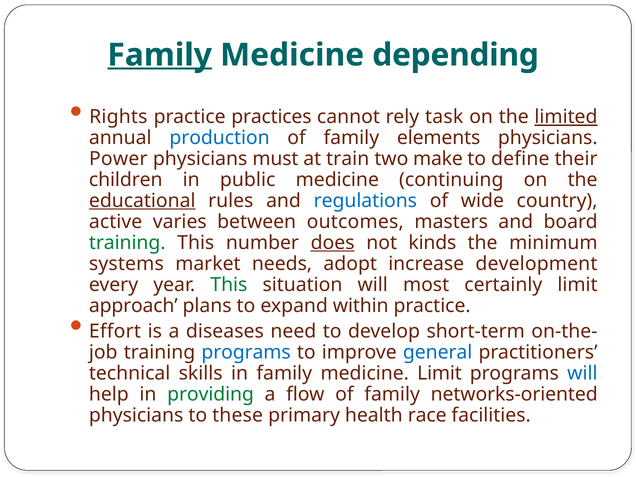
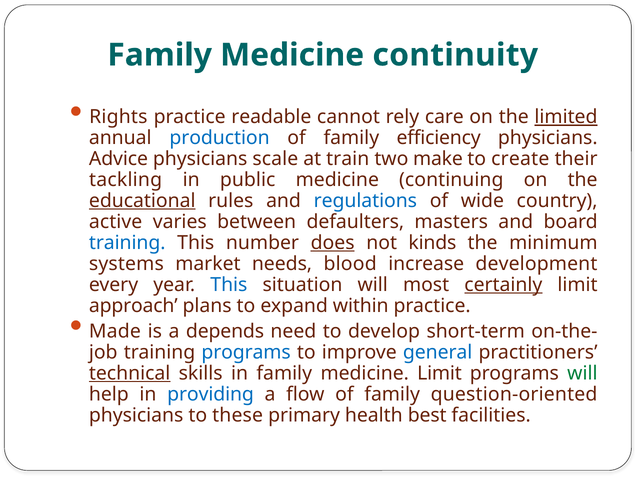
Family at (160, 55) underline: present -> none
depending: depending -> continuity
practices: practices -> readable
task: task -> care
elements: elements -> efficiency
Power: Power -> Advice
must: must -> scale
define: define -> create
children: children -> tackling
outcomes: outcomes -> defaulters
training at (127, 243) colour: green -> blue
adopt: adopt -> blood
This at (229, 285) colour: green -> blue
certainly underline: none -> present
Effort: Effort -> Made
diseases: diseases -> depends
technical underline: none -> present
will at (582, 373) colour: blue -> green
providing colour: green -> blue
networks-oriented: networks-oriented -> question-oriented
race: race -> best
